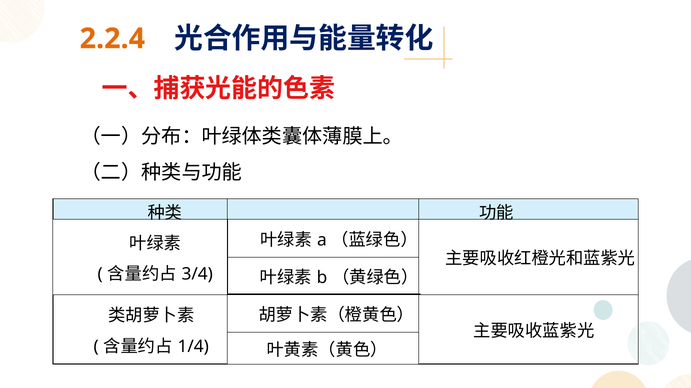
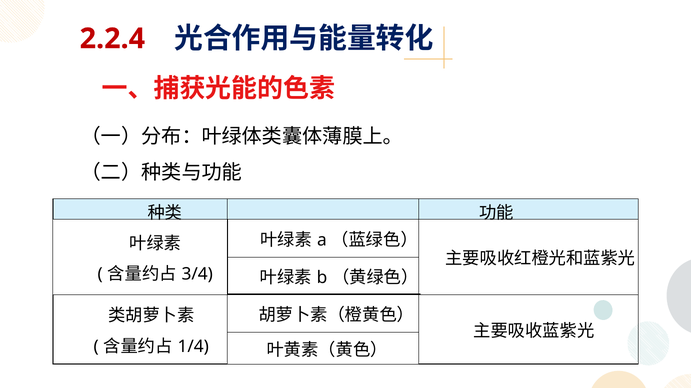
2.2.4 colour: orange -> red
